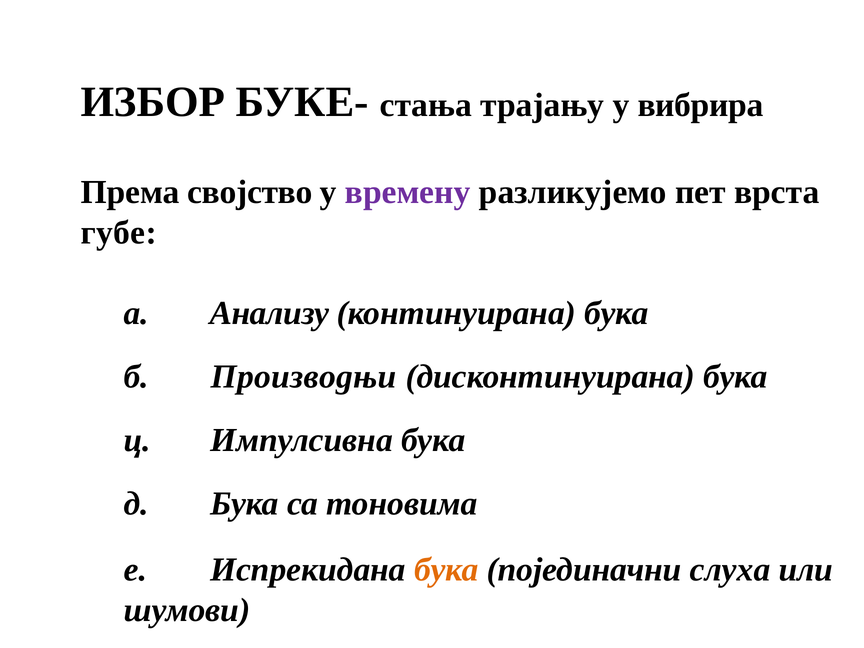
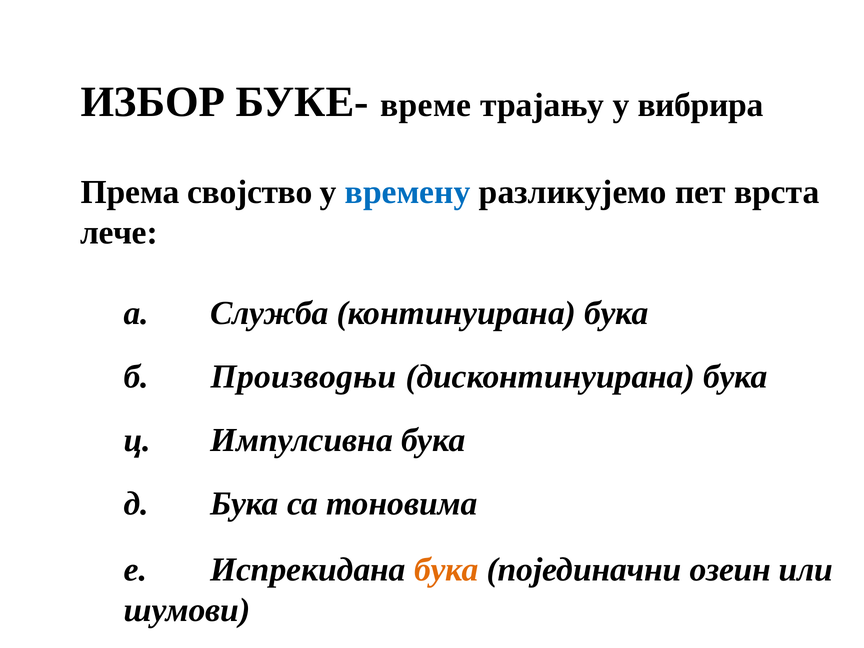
стања: стања -> време
времену colour: purple -> blue
губе: губе -> лече
Анализу: Анализу -> Служба
слуха: слуха -> озеин
